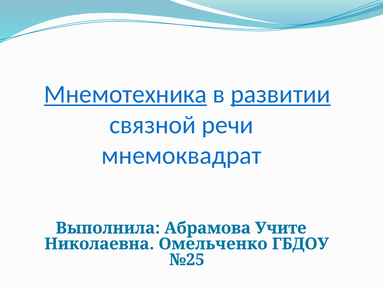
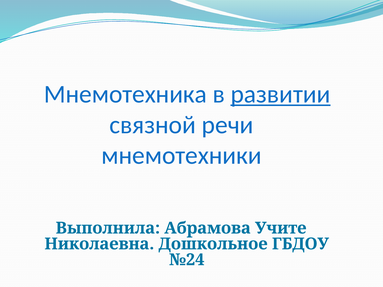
Мнемотехника underline: present -> none
мнемоквадрат: мнемоквадрат -> мнемотехники
Омельченко: Омельченко -> Дошкольное
№25: №25 -> №24
